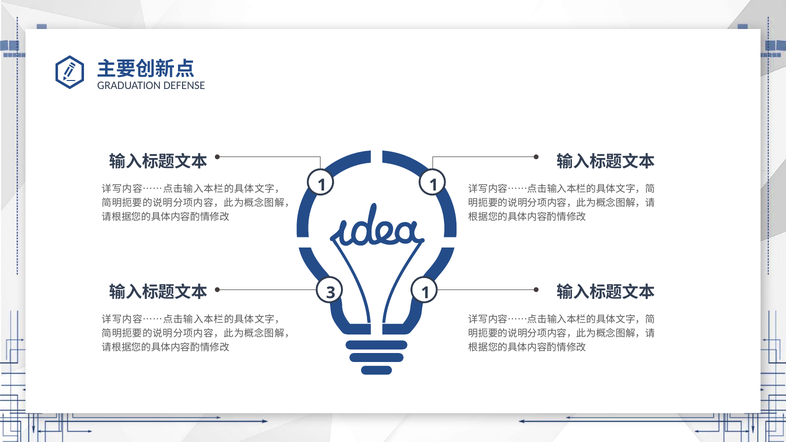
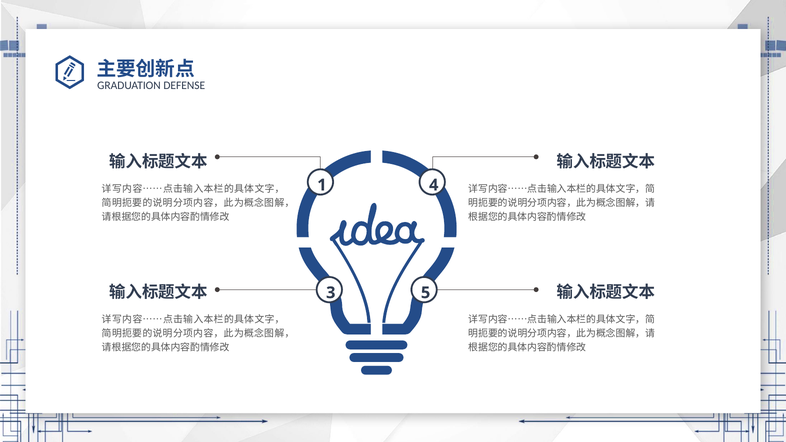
1 1: 1 -> 4
3 1: 1 -> 5
